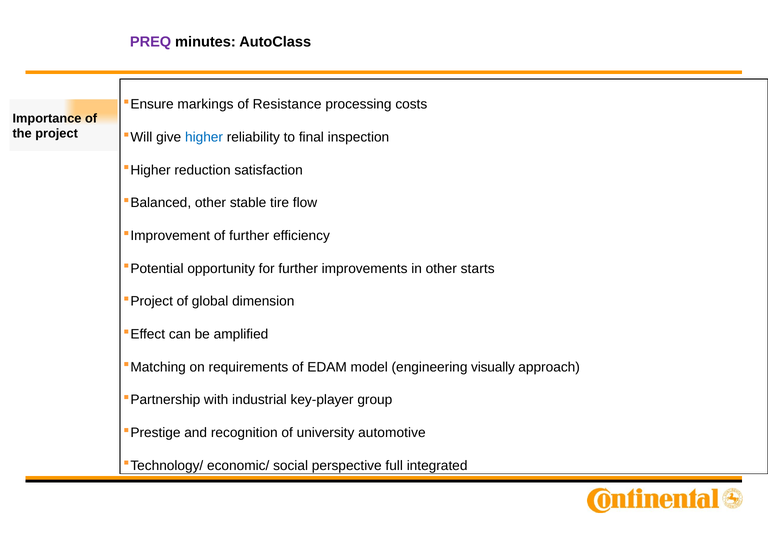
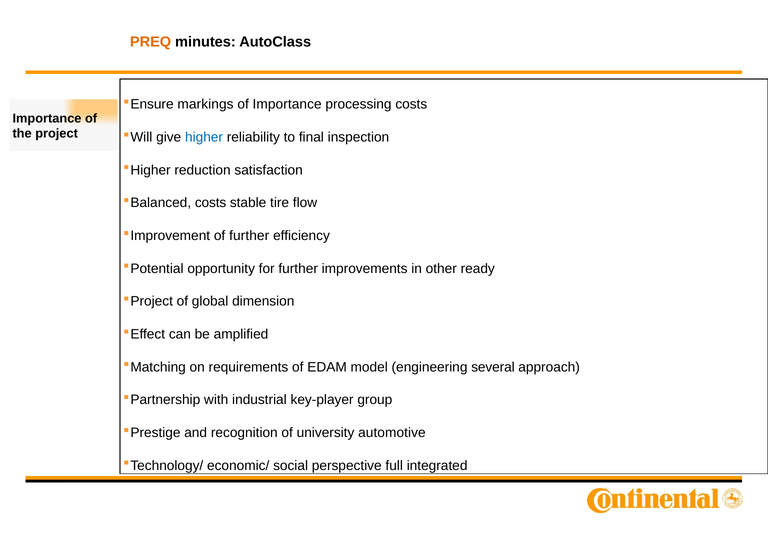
PREQ colour: purple -> orange
of Resistance: Resistance -> Importance
other at (210, 203): other -> costs
starts: starts -> ready
visually: visually -> several
